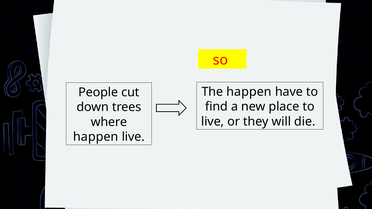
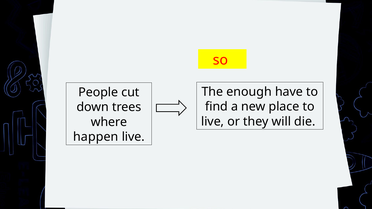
The happen: happen -> enough
